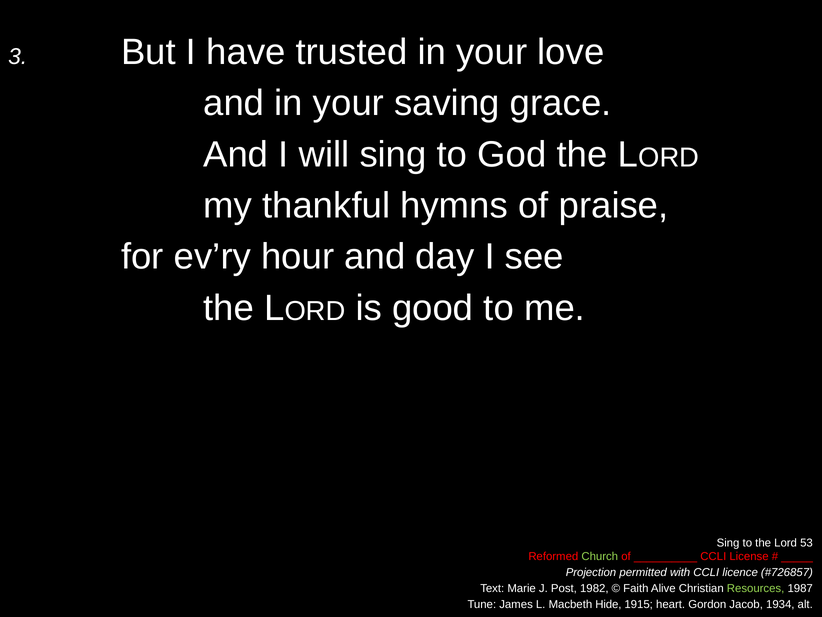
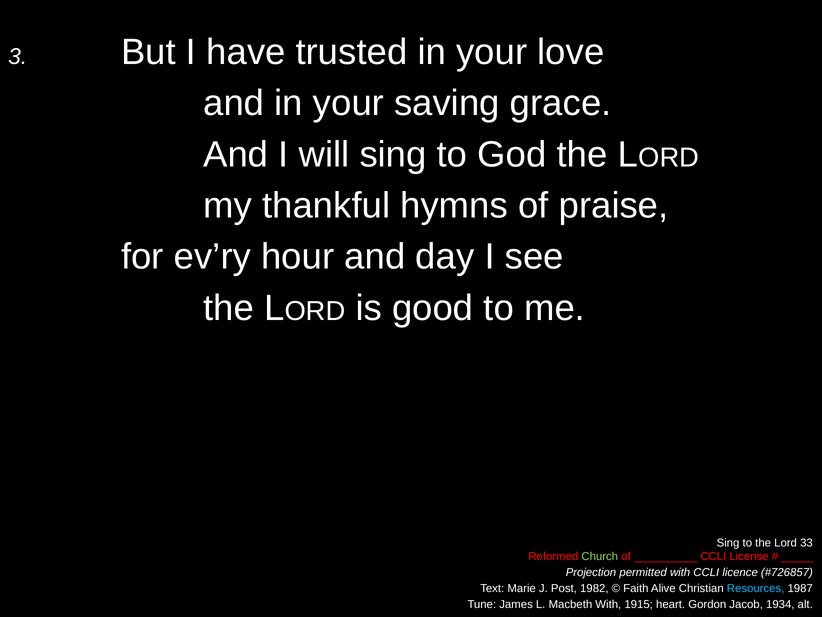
53: 53 -> 33
Resources colour: light green -> light blue
Macbeth Hide: Hide -> With
